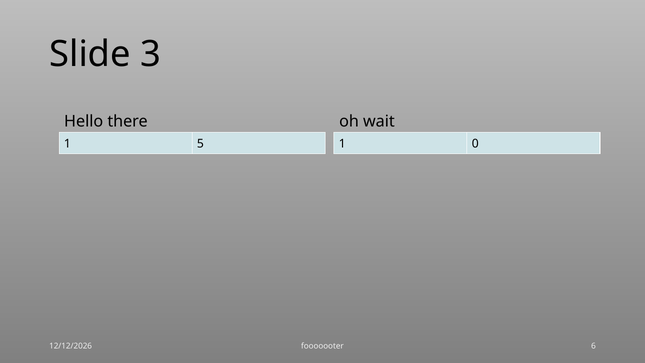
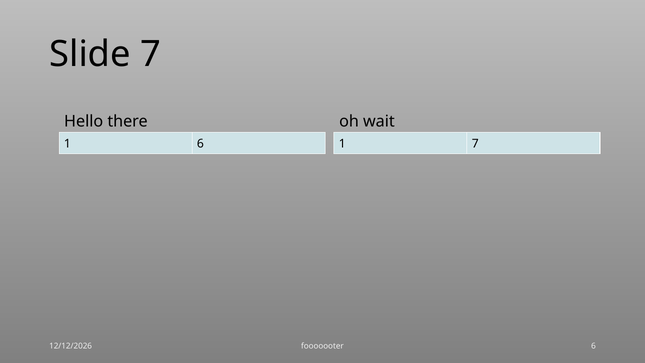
Slide 3: 3 -> 7
1 5: 5 -> 6
1 0: 0 -> 7
